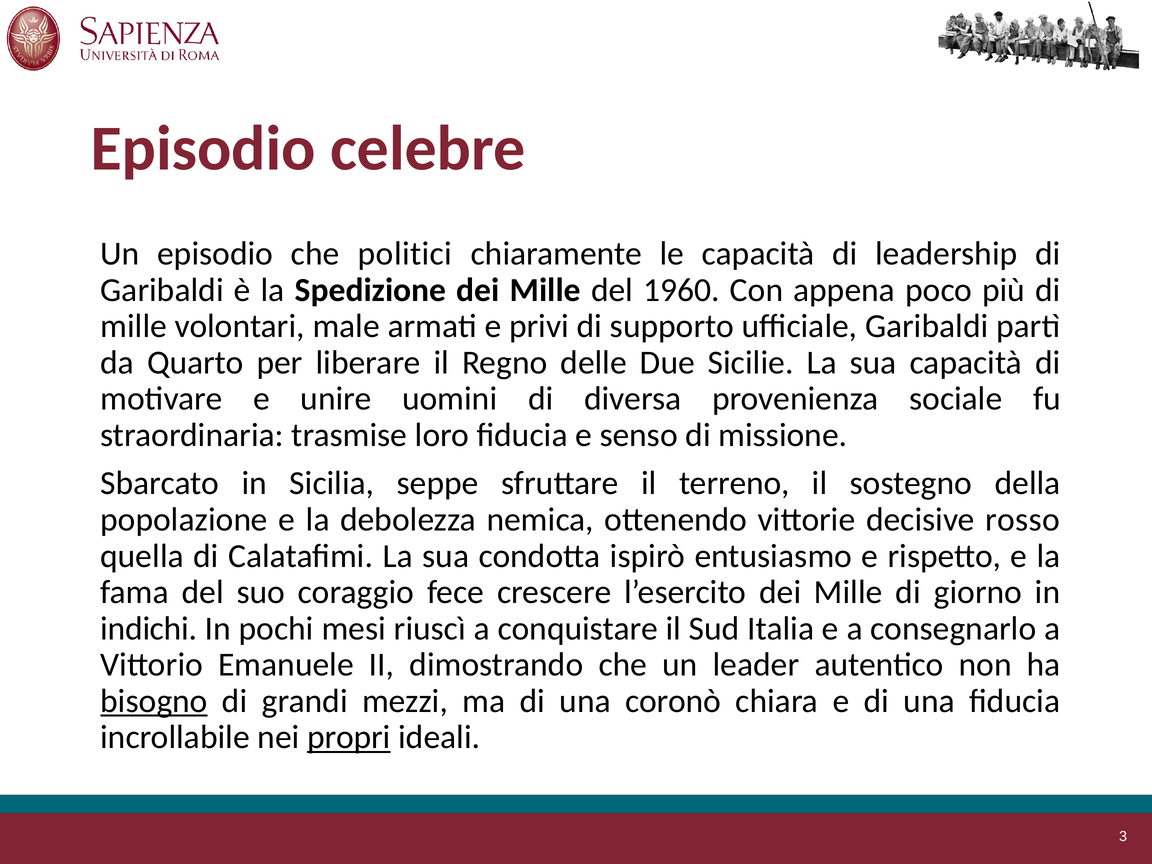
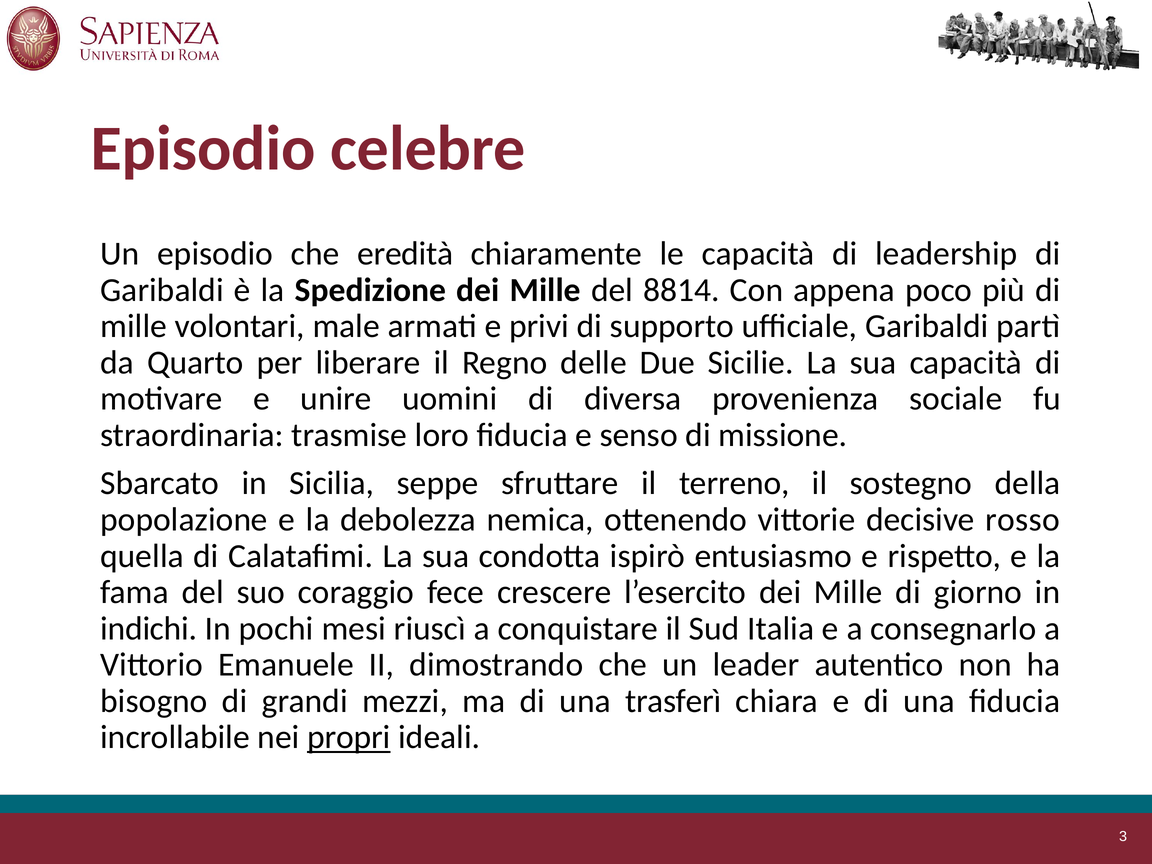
politici: politici -> eredità
1960: 1960 -> 8814
bisogno underline: present -> none
coronò: coronò -> trasferì
